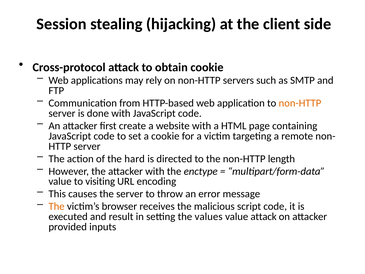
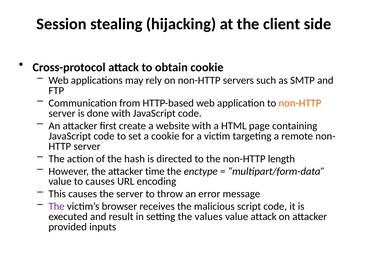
hard: hard -> hash
attacker with: with -> time
to visiting: visiting -> causes
The at (57, 206) colour: orange -> purple
